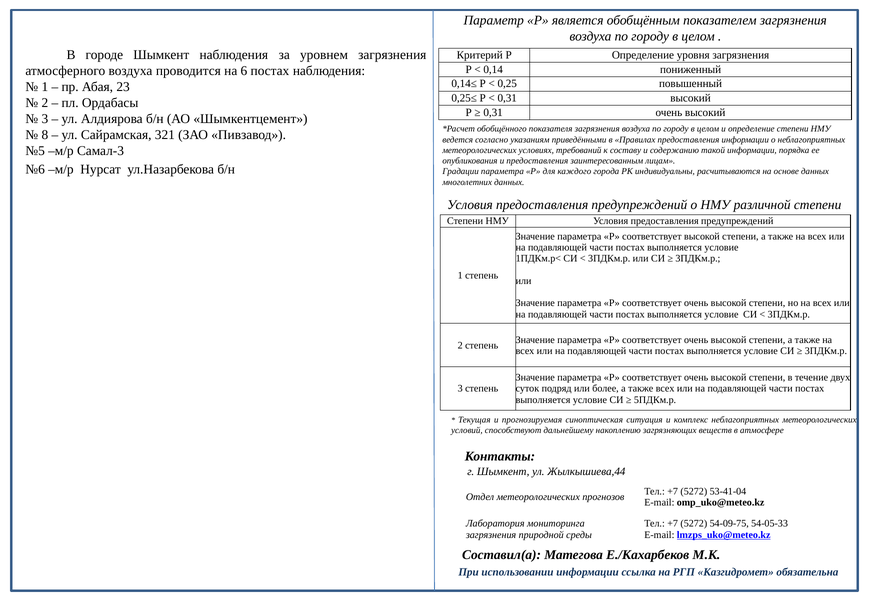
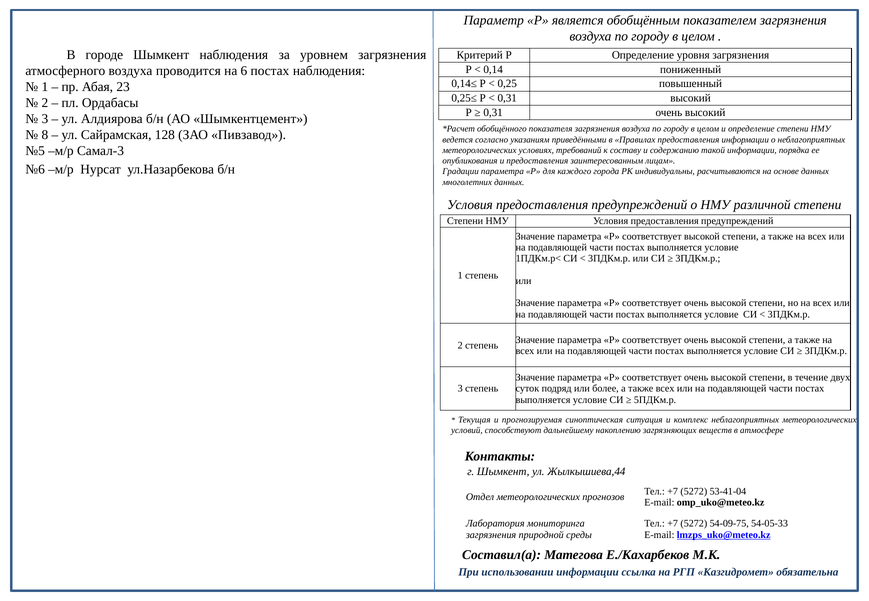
321: 321 -> 128
